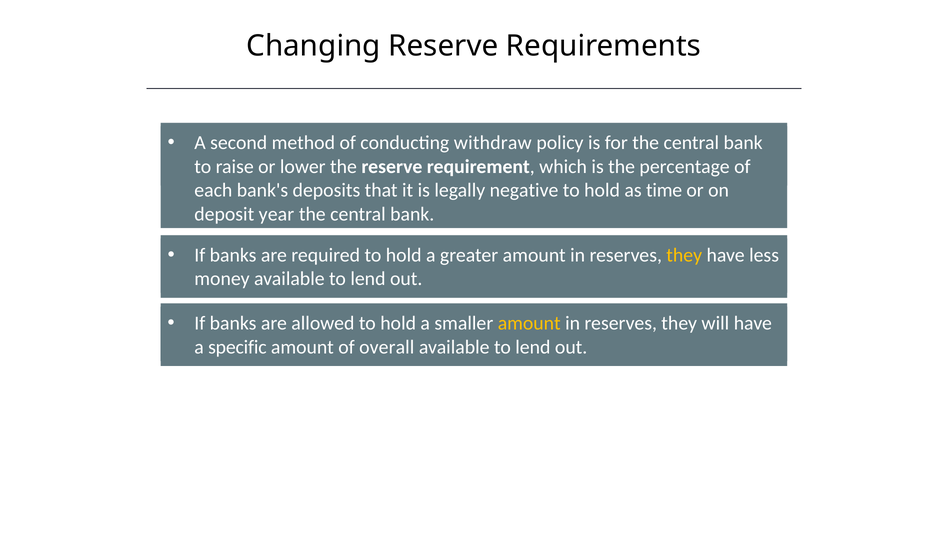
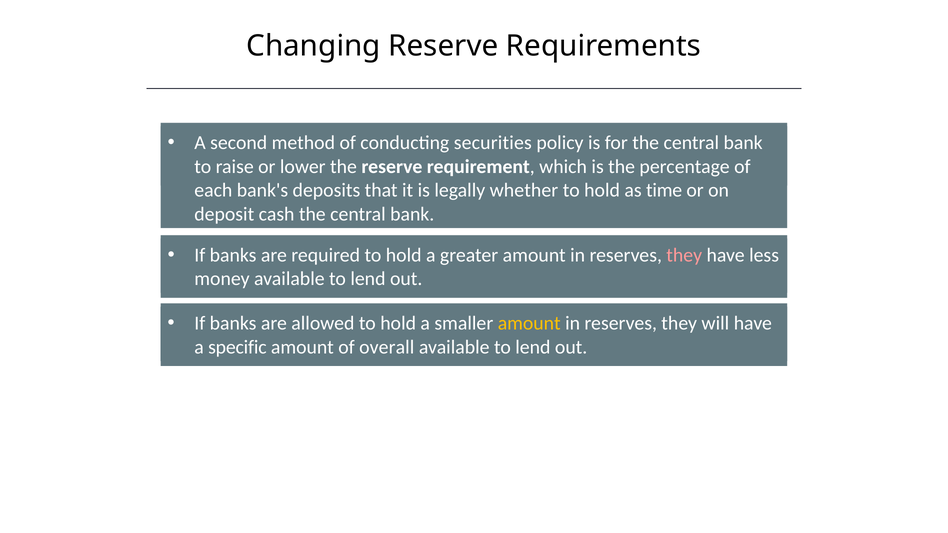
withdraw: withdraw -> securities
negative: negative -> whether
year: year -> cash
they at (684, 255) colour: yellow -> pink
